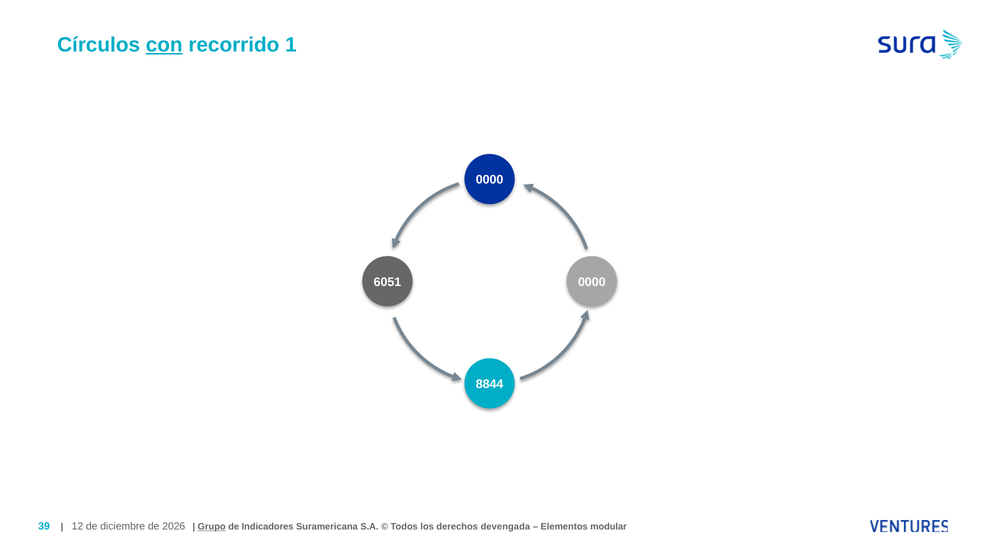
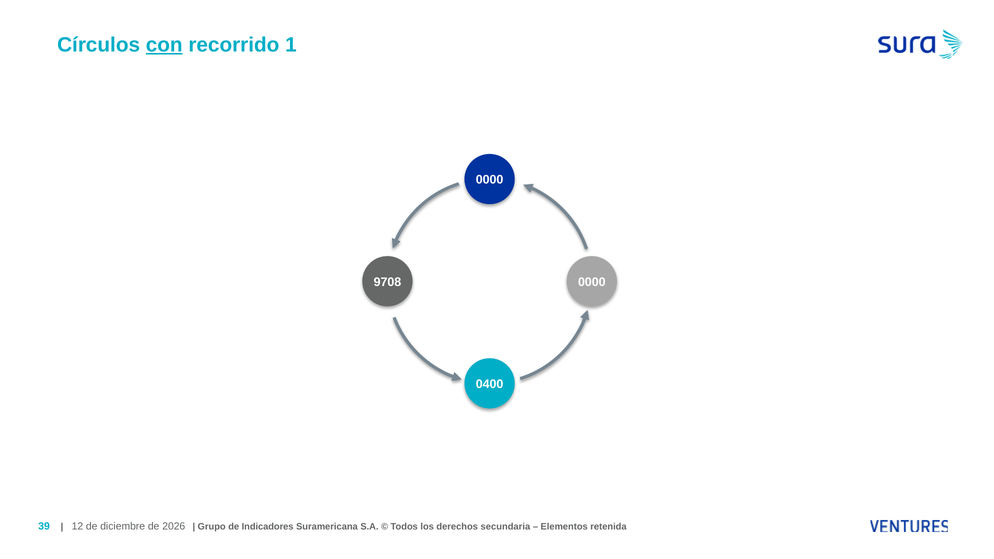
6051: 6051 -> 9708
8844: 8844 -> 0400
Grupo underline: present -> none
devengada: devengada -> secundaria
modular: modular -> retenida
